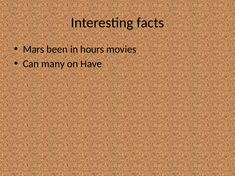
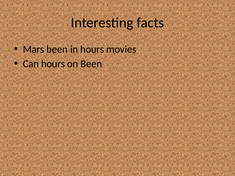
Can many: many -> hours
on Have: Have -> Been
